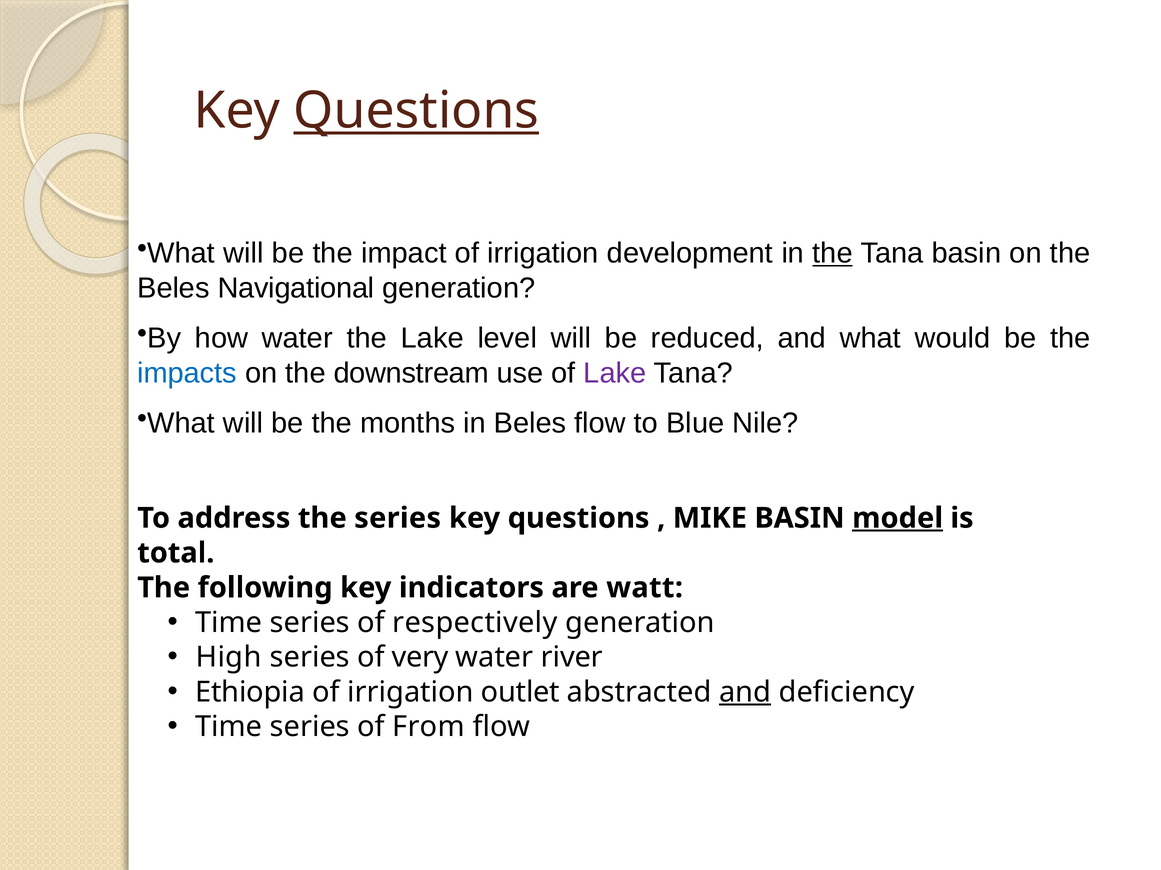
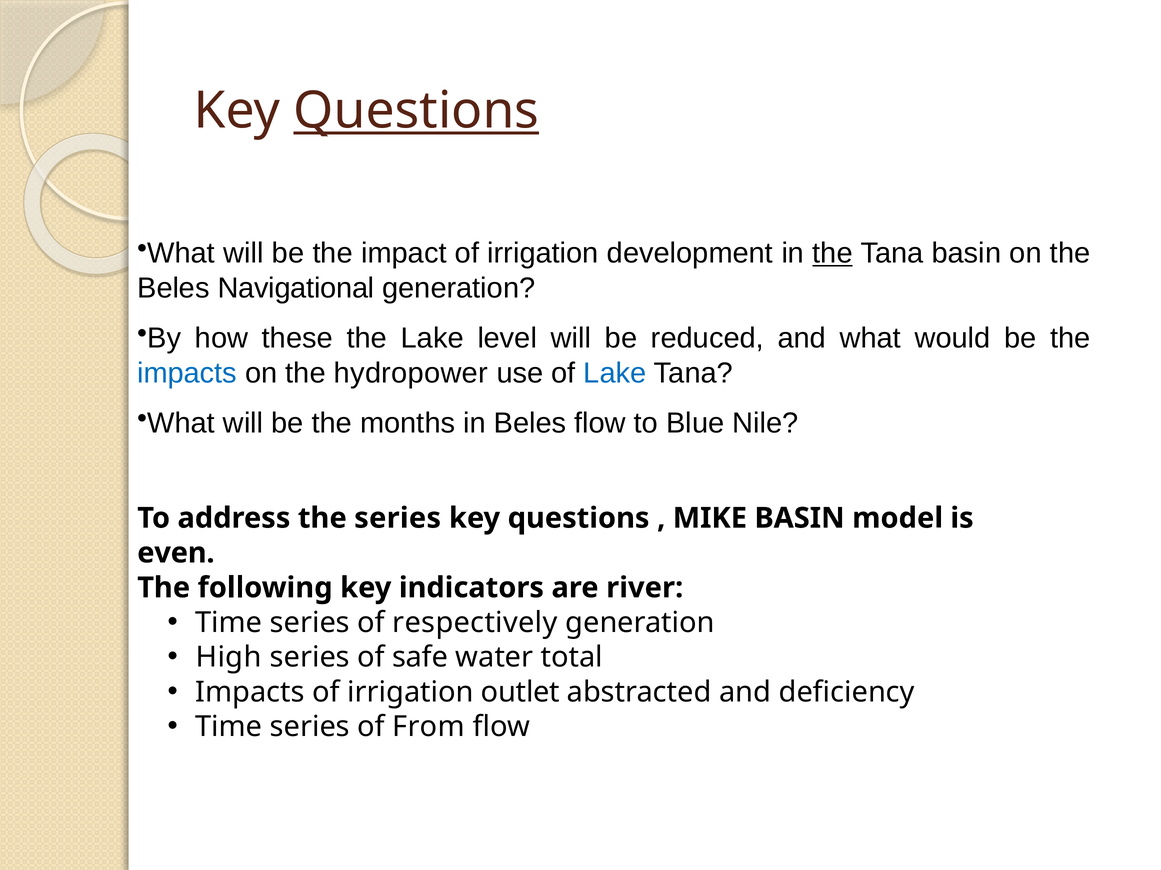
how water: water -> these
downstream: downstream -> hydropower
Lake at (615, 373) colour: purple -> blue
model underline: present -> none
total: total -> even
watt: watt -> river
very: very -> safe
river: river -> total
Ethiopia at (250, 693): Ethiopia -> Impacts
and at (745, 693) underline: present -> none
